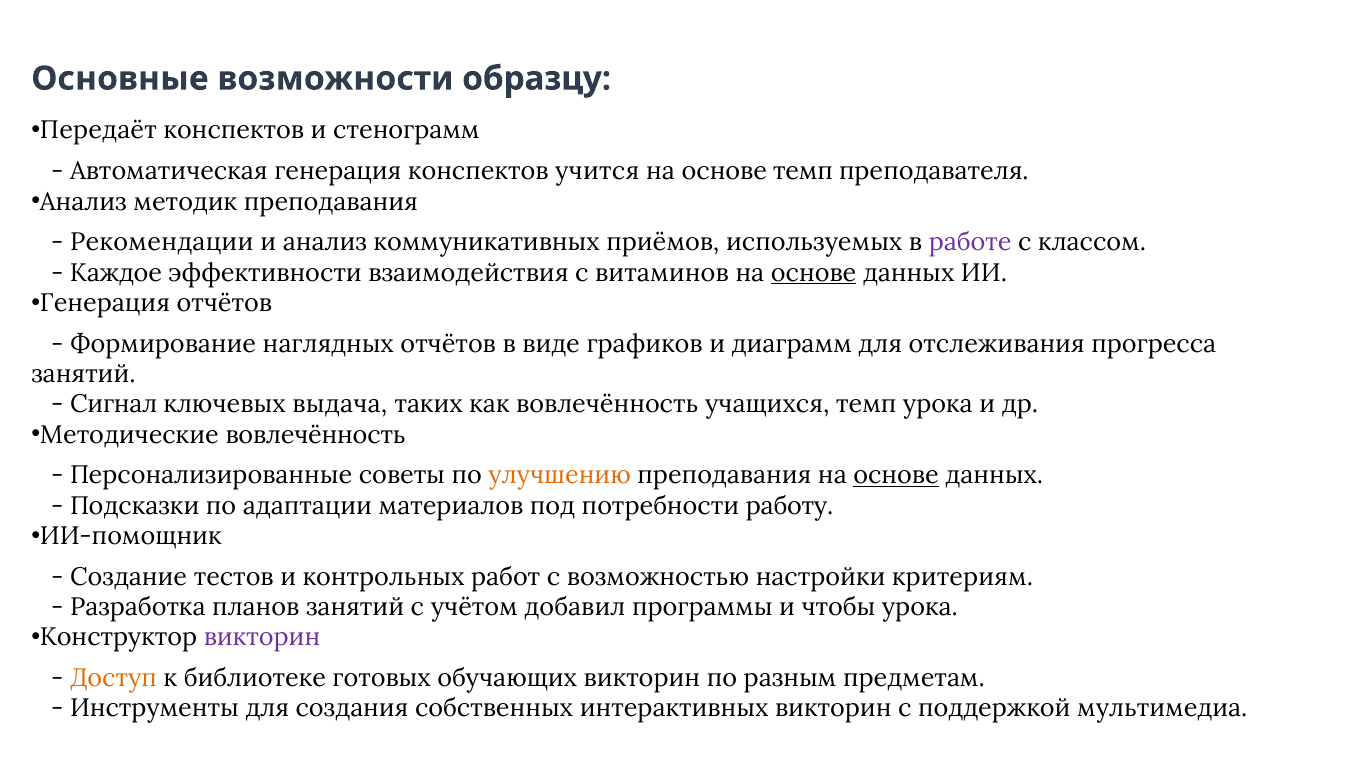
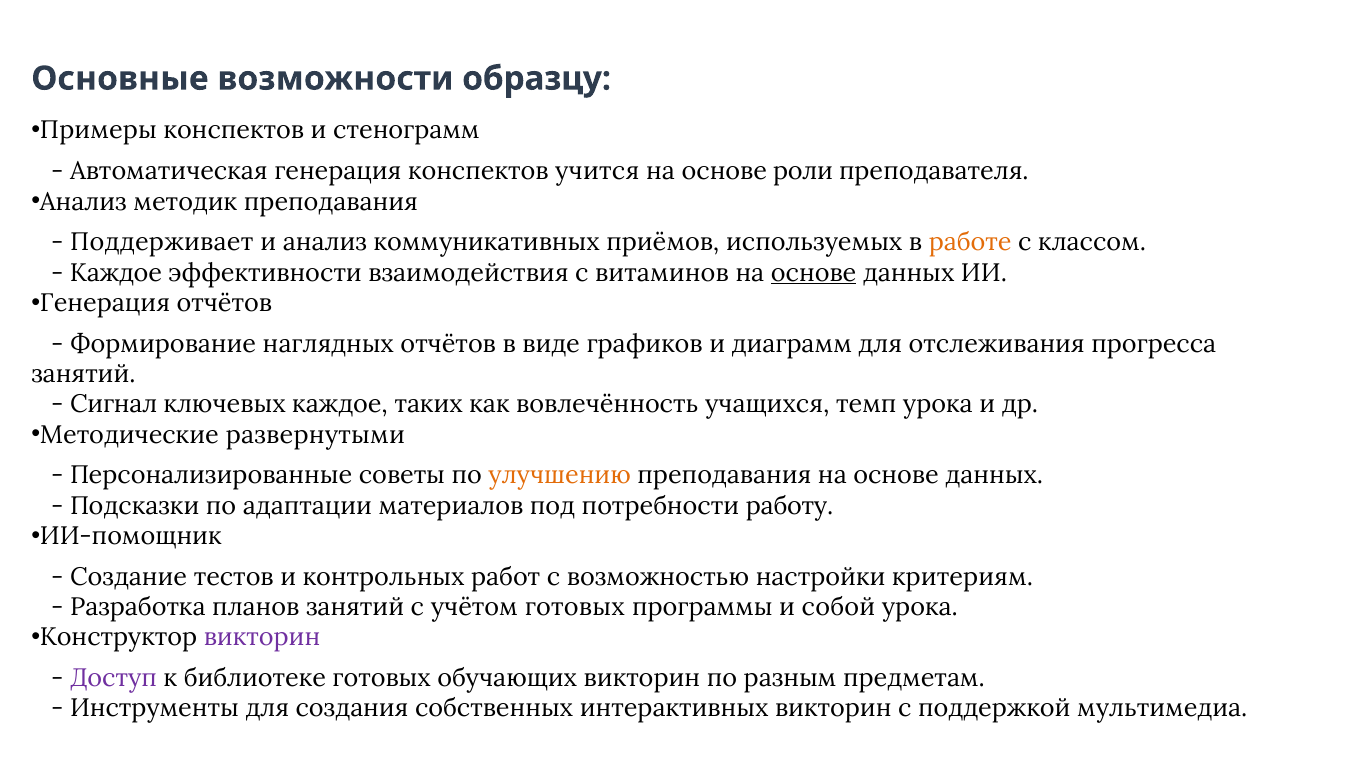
Передаёт: Передаёт -> Примеры
основе темп: темп -> роли
Рекомендации: Рекомендации -> Поддерживает
работе colour: purple -> orange
ключевых выдача: выдача -> каждое
Методические вовлечённость: вовлечённость -> развернутыми
основе at (896, 476) underline: present -> none
учётом добавил: добавил -> готовых
чтобы: чтобы -> собой
Доступ colour: orange -> purple
